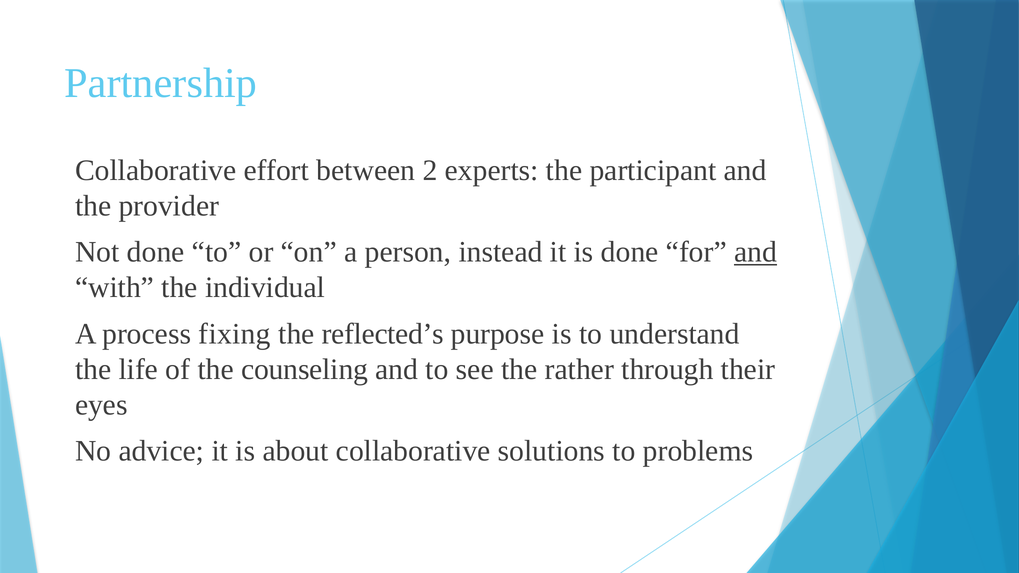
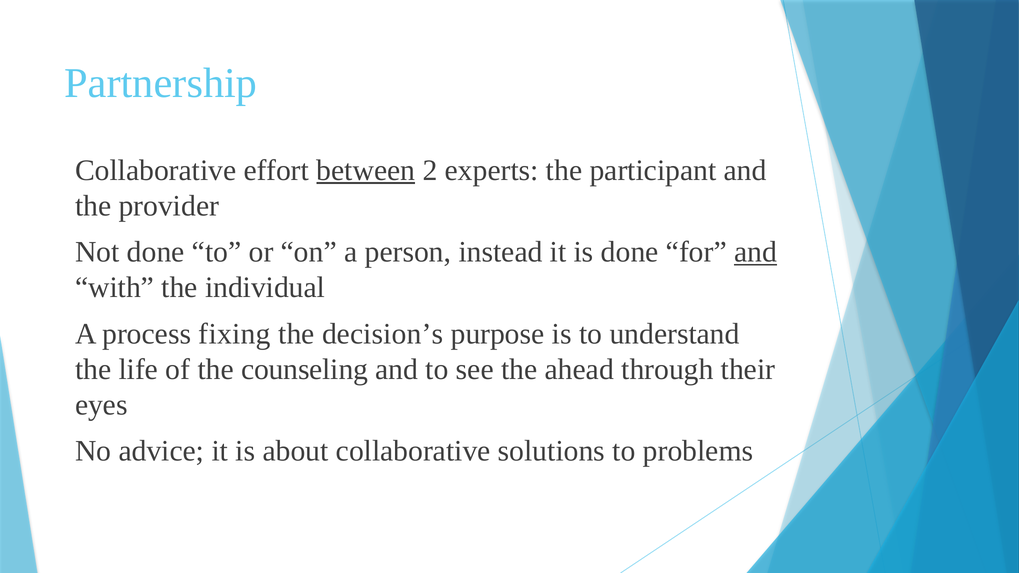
between underline: none -> present
reflected’s: reflected’s -> decision’s
rather: rather -> ahead
